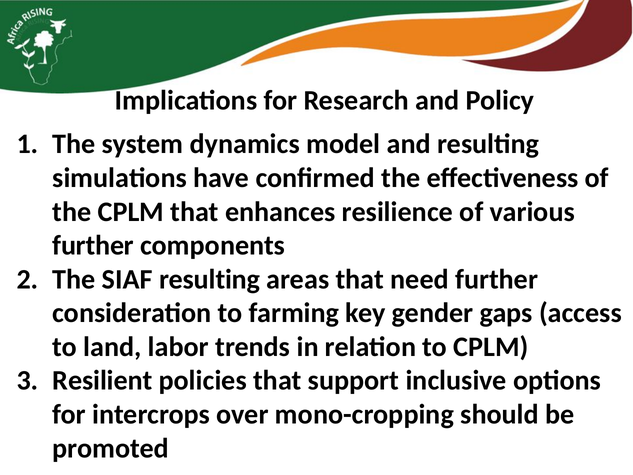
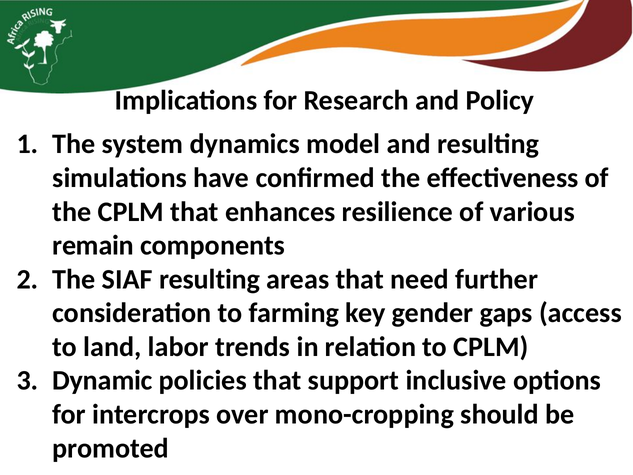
further at (93, 245): further -> remain
Resilient: Resilient -> Dynamic
